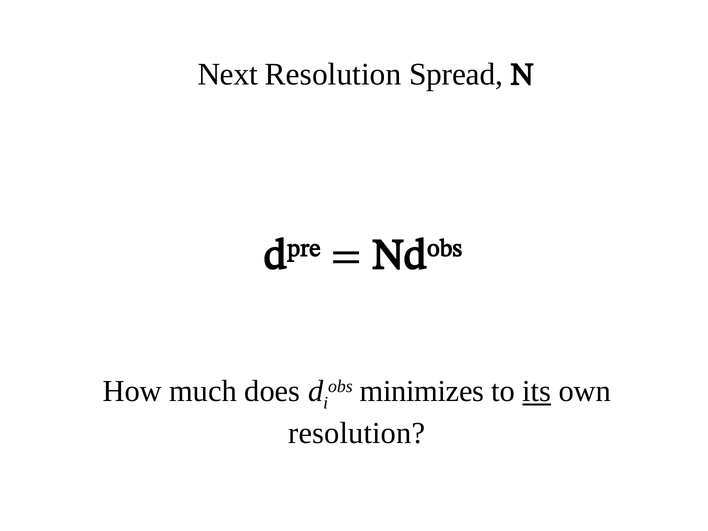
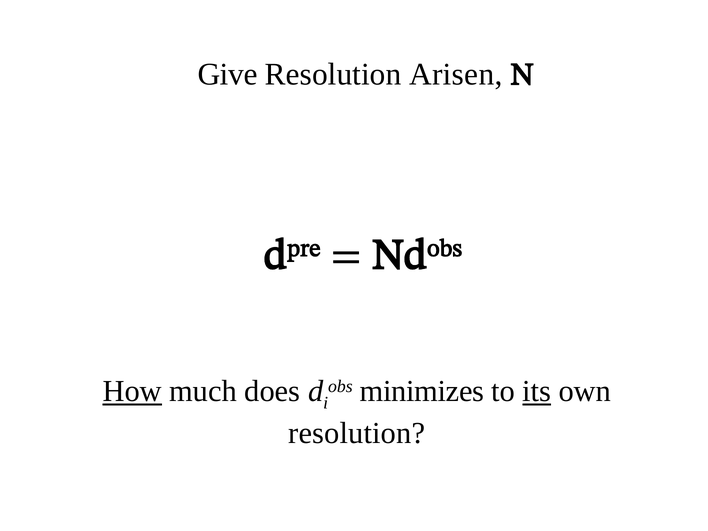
Next: Next -> Give
Spread: Spread -> Arisen
How underline: none -> present
